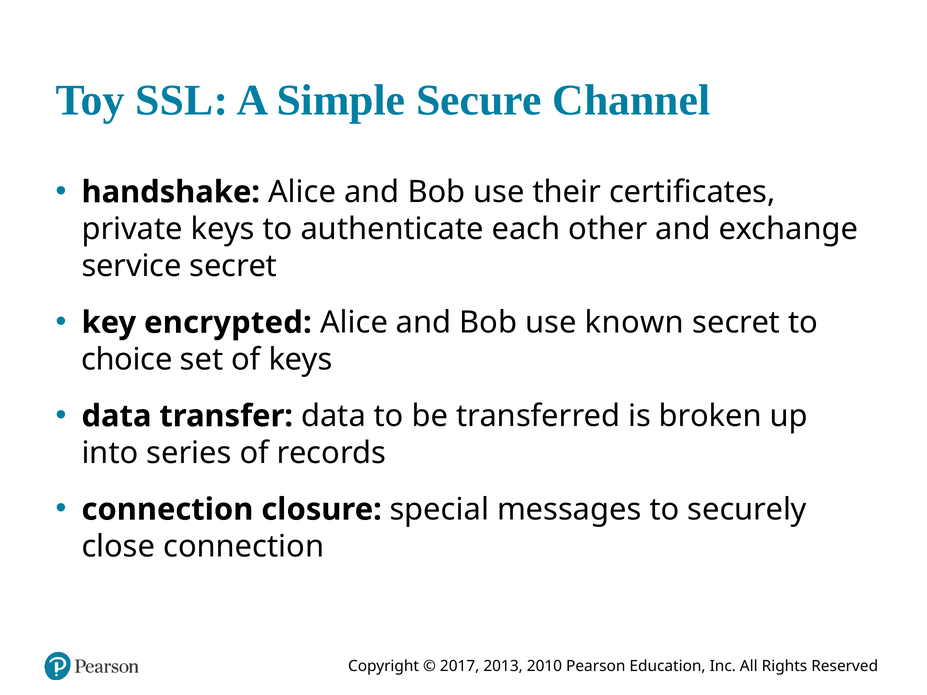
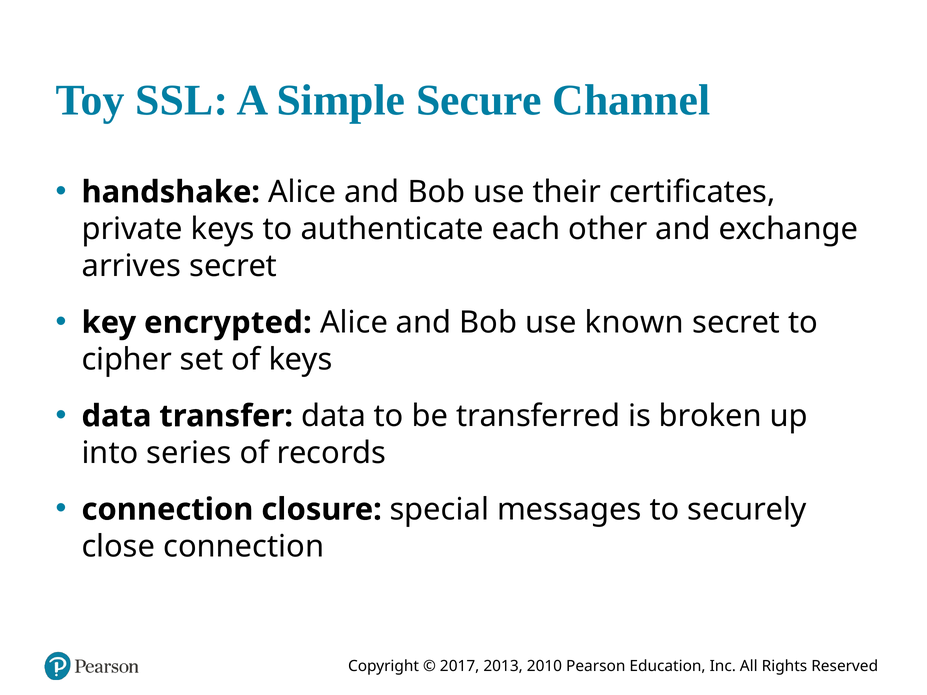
service: service -> arrives
choice: choice -> cipher
